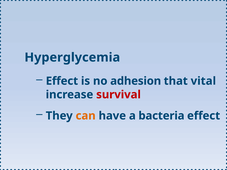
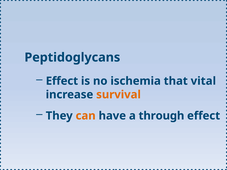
Hyperglycemia: Hyperglycemia -> Peptidoglycans
adhesion: adhesion -> ischemia
survival colour: red -> orange
bacteria: bacteria -> through
